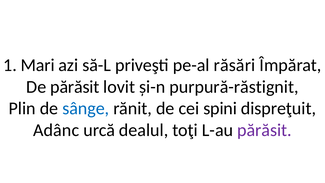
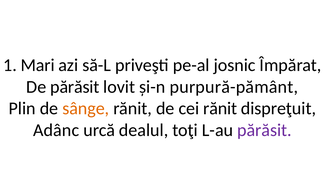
răsări: răsări -> josnic
purpură-răstignit: purpură-răstignit -> purpură-pământ
sânge colour: blue -> orange
cei spini: spini -> rănit
